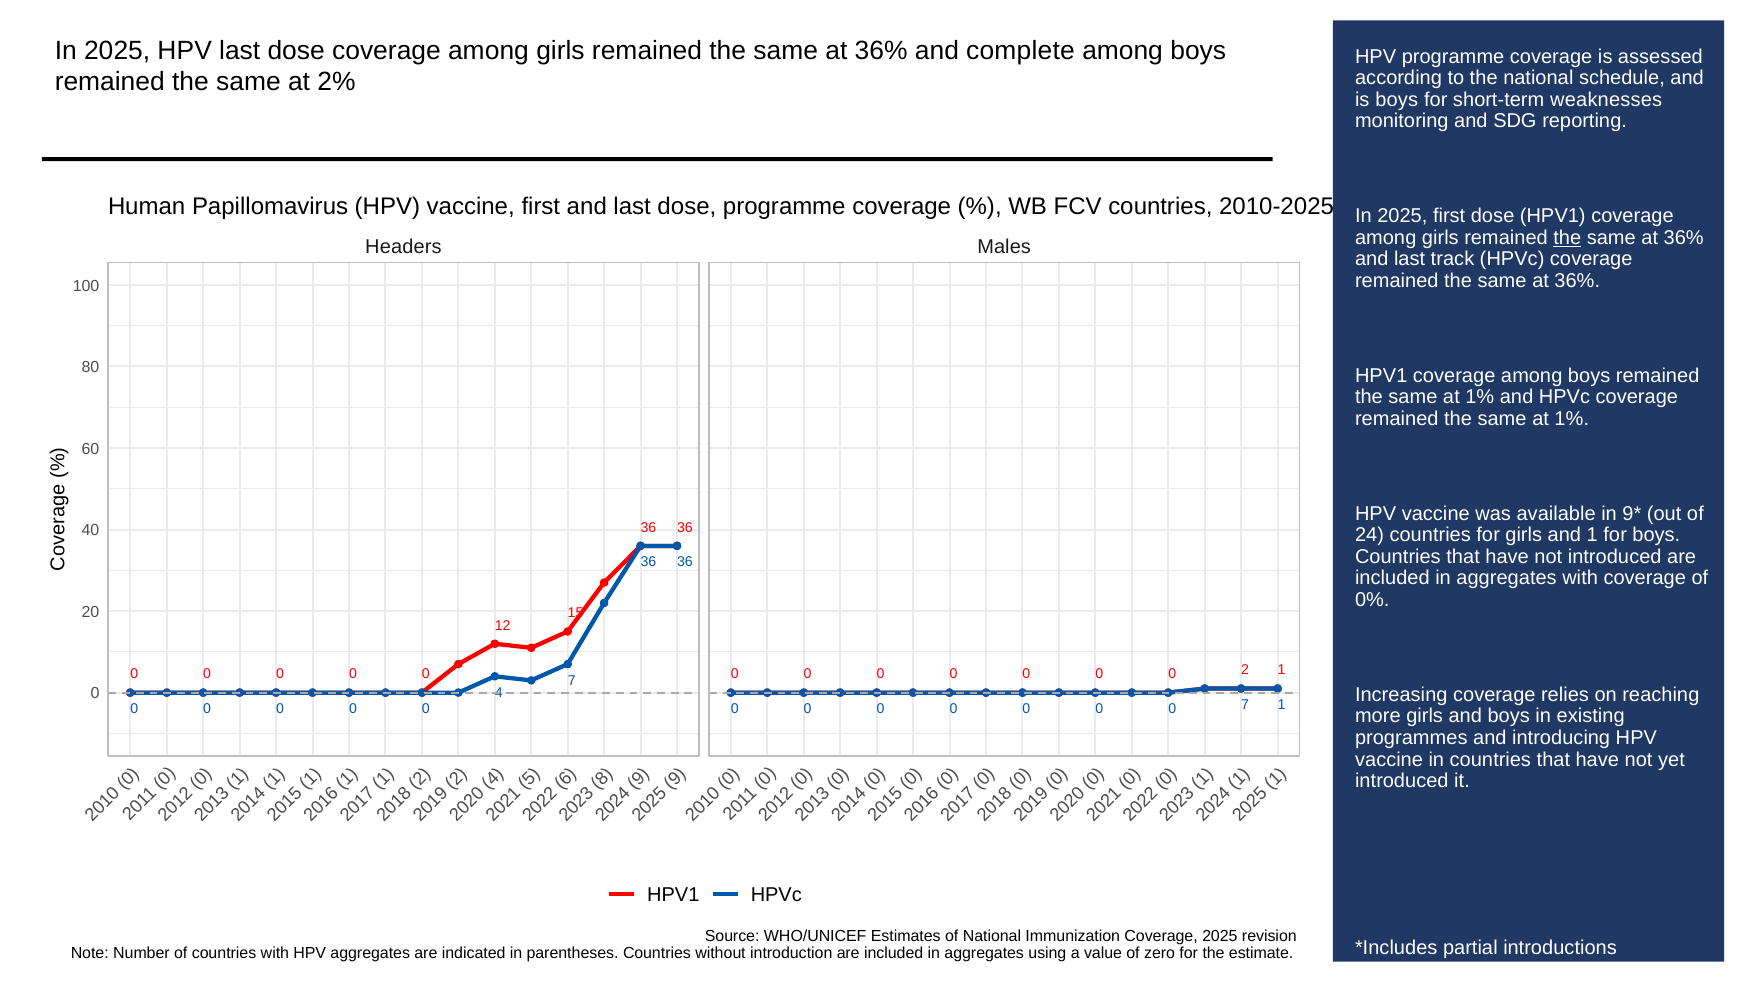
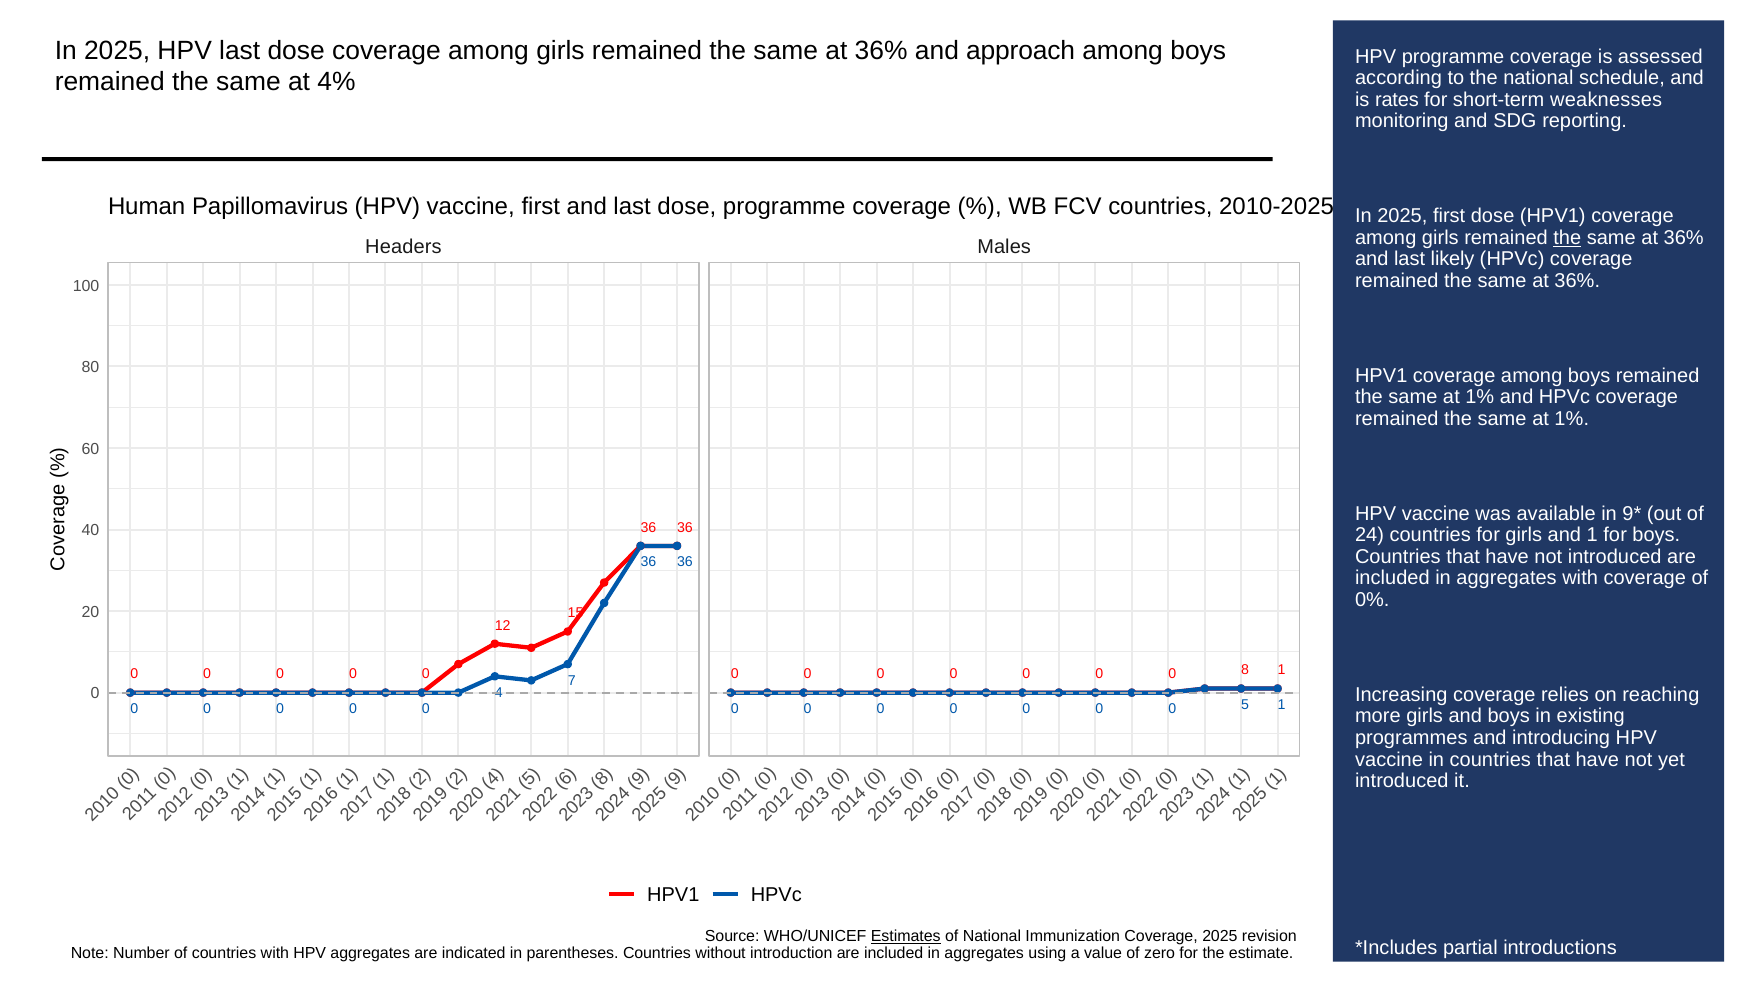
complete: complete -> approach
2%: 2% -> 4%
is boys: boys -> rates
track: track -> likely
0 0 2: 2 -> 8
0 7: 7 -> 5
Estimates underline: none -> present
